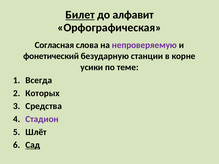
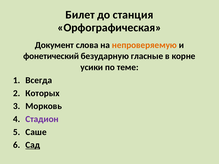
Билет underline: present -> none
алфавит: алфавит -> станция
Согласная: Согласная -> Документ
непроверяемую colour: purple -> orange
станции: станции -> гласные
Средства: Средства -> Морковь
Шлёт: Шлёт -> Саше
